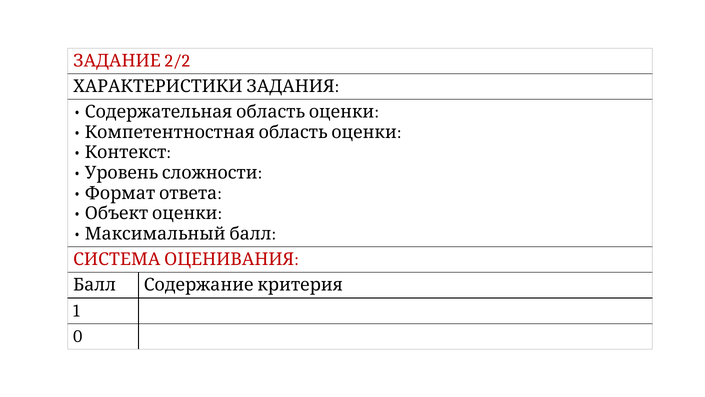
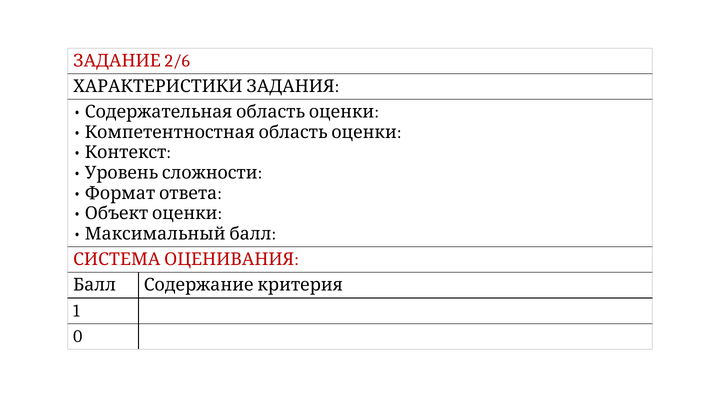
2/2: 2/2 -> 2/6
